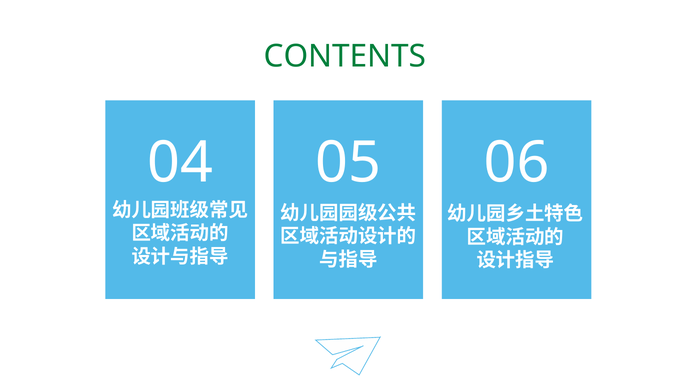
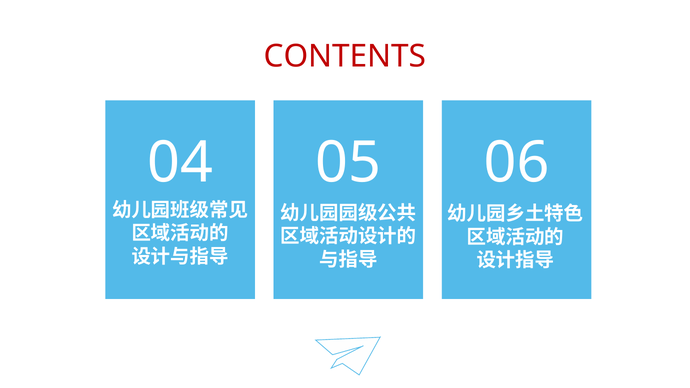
CONTENTS colour: green -> red
